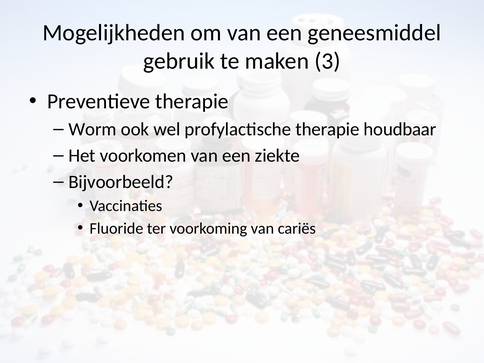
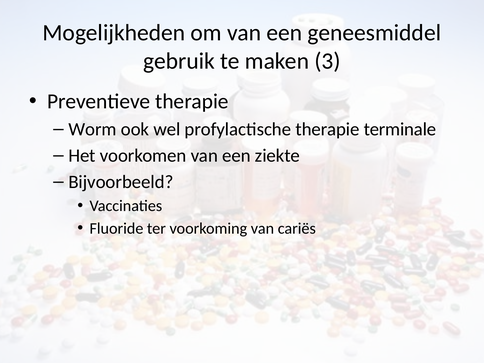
houdbaar: houdbaar -> terminale
